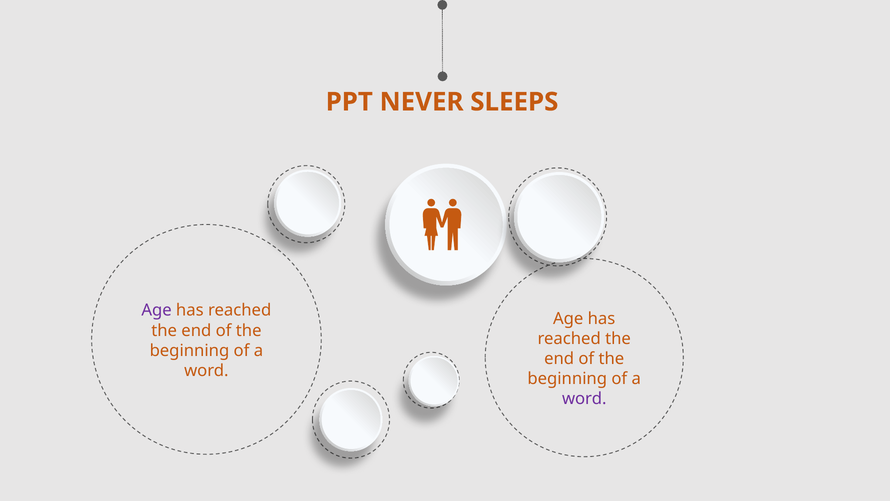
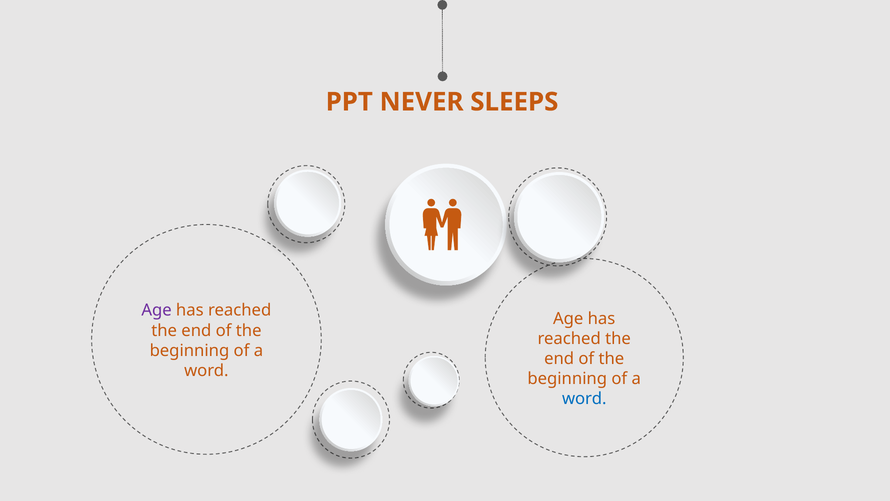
word at (584, 399) colour: purple -> blue
